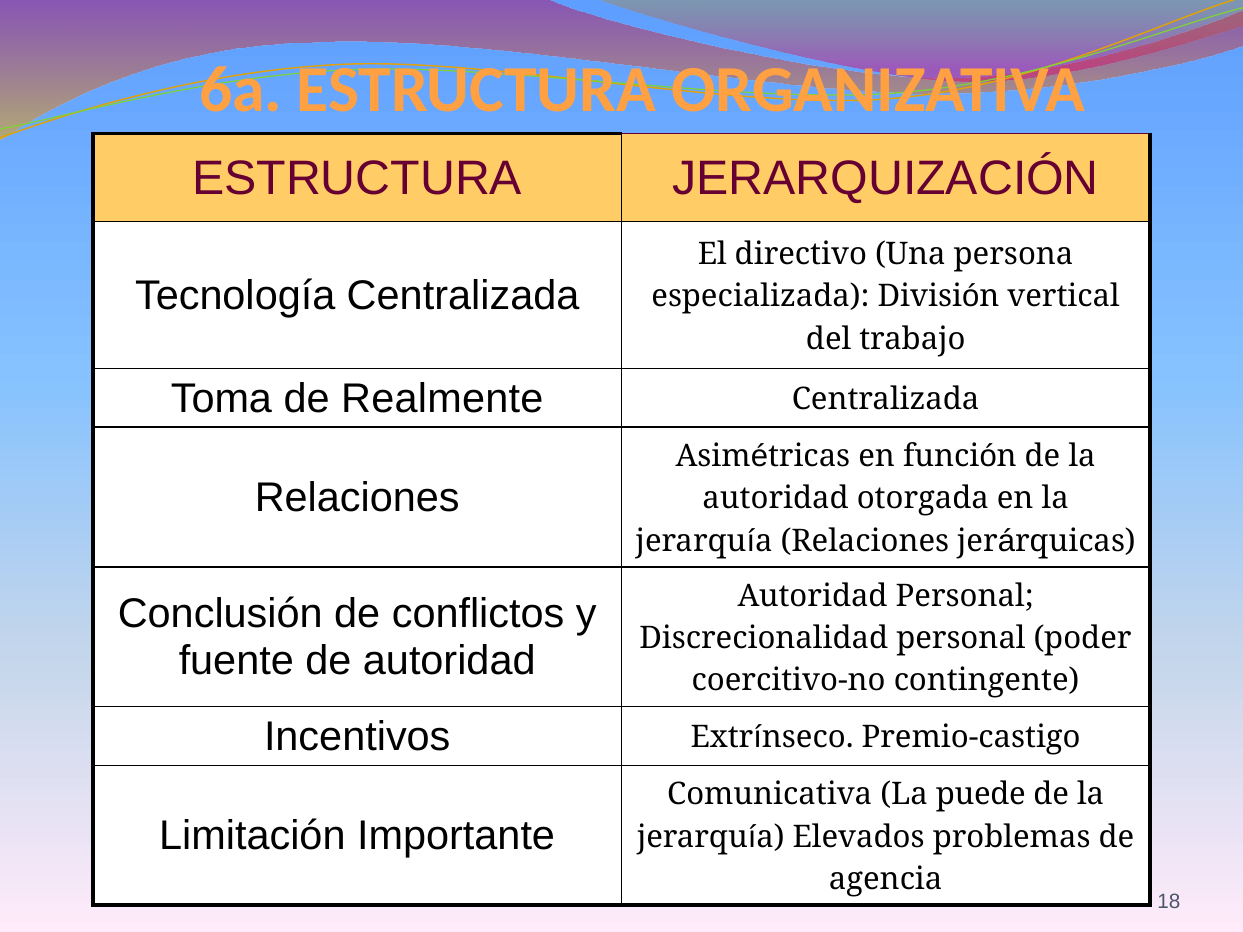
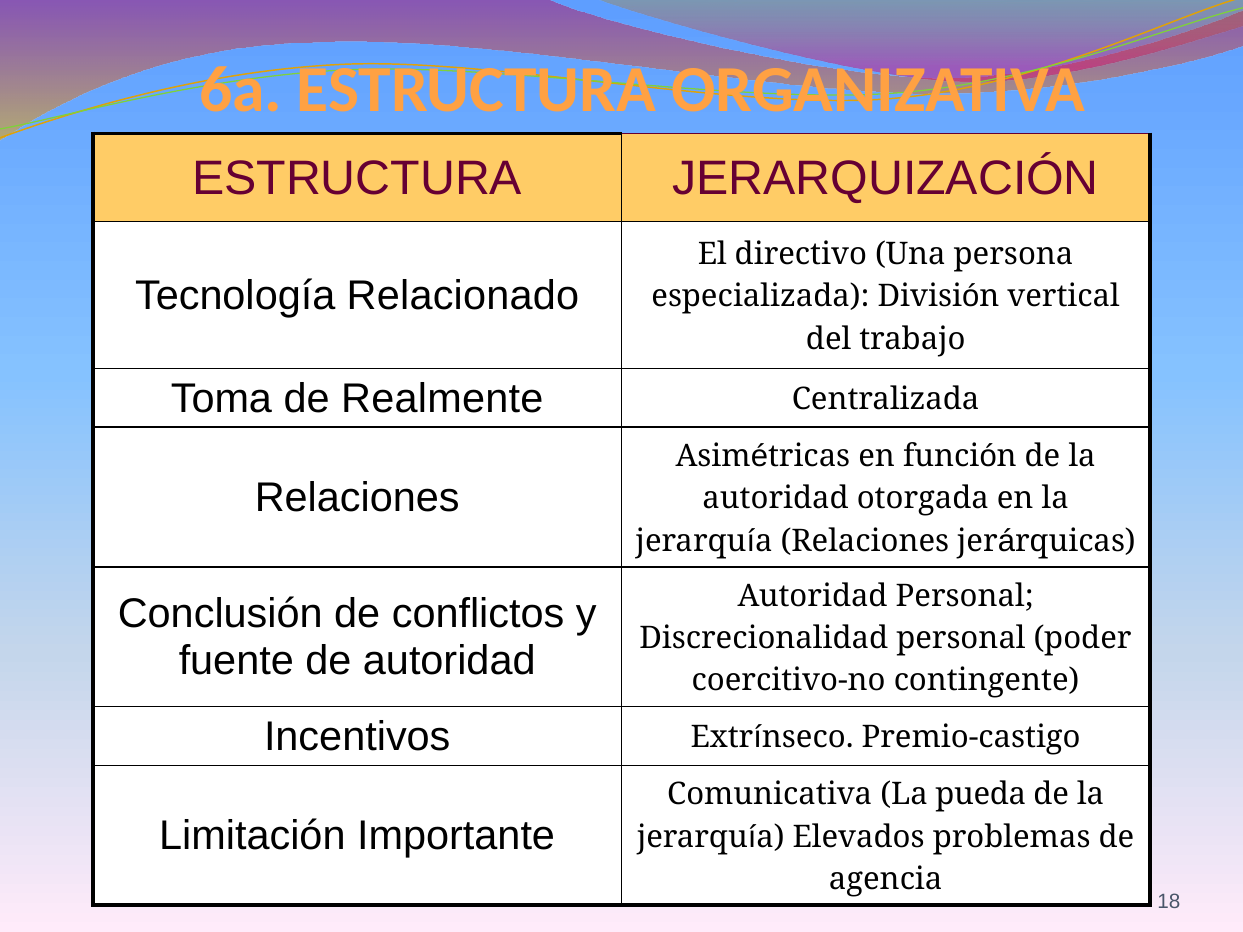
Tecnología Centralizada: Centralizada -> Relacionado
puede: puede -> pueda
